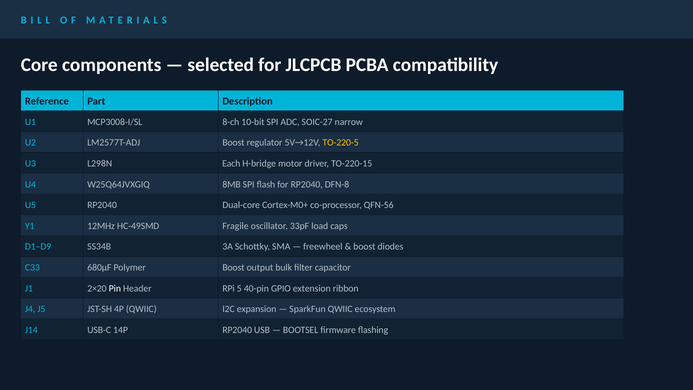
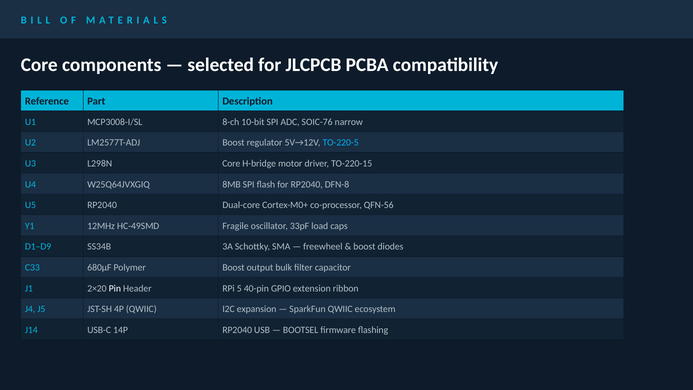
SOIC-27: SOIC-27 -> SOIC-76
TO-220-5 colour: yellow -> light blue
L298N Each: Each -> Core
